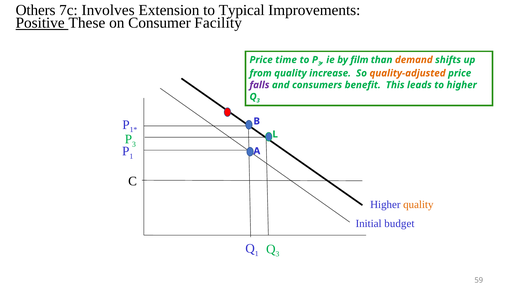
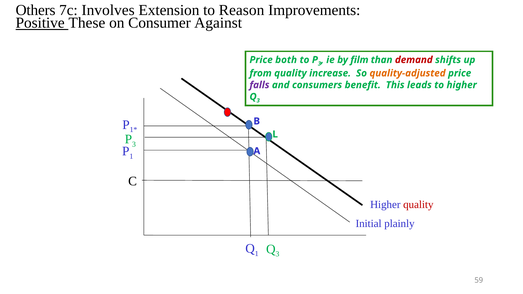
Typical: Typical -> Reason
Facility: Facility -> Against
time: time -> both
demand colour: orange -> red
quality at (418, 205) colour: orange -> red
budget: budget -> plainly
